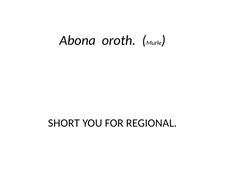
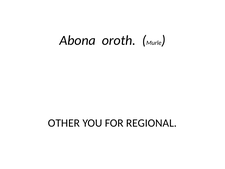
SHORT: SHORT -> OTHER
